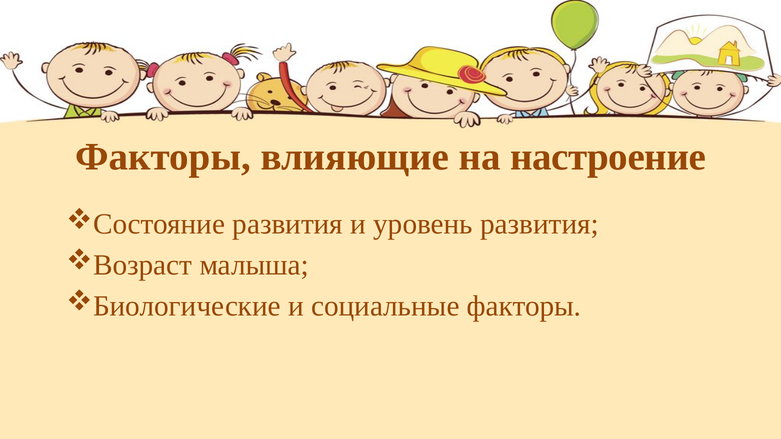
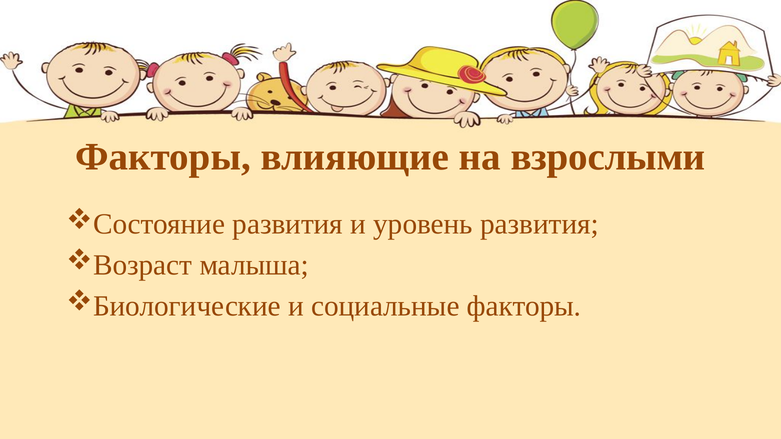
настроение: настроение -> взрослыми
